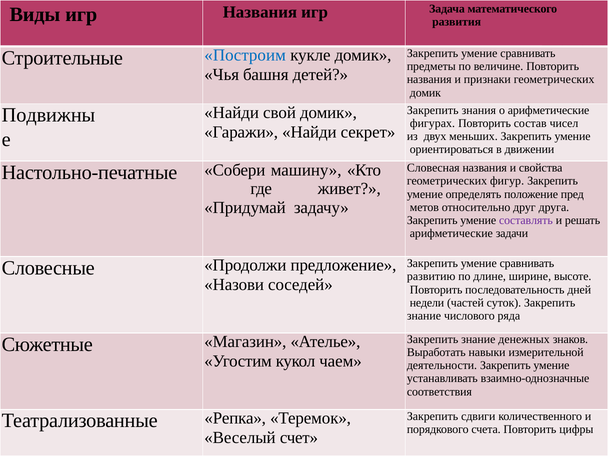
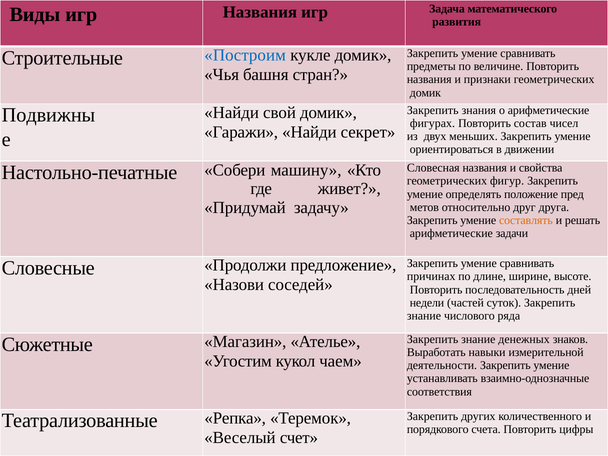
детей: детей -> стран
составлять colour: purple -> orange
развитию: развитию -> причинах
сдвиги: сдвиги -> других
